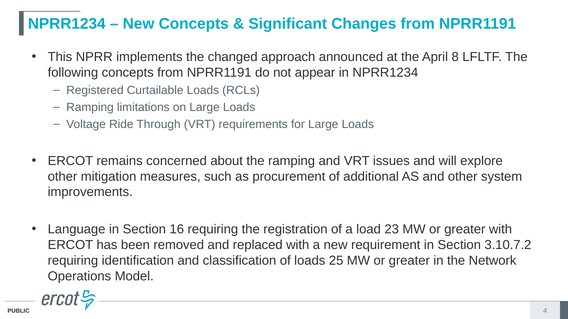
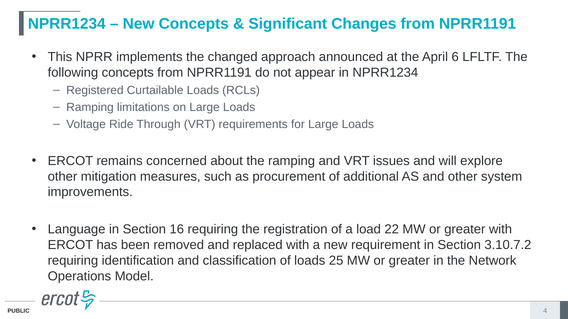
8: 8 -> 6
23: 23 -> 22
